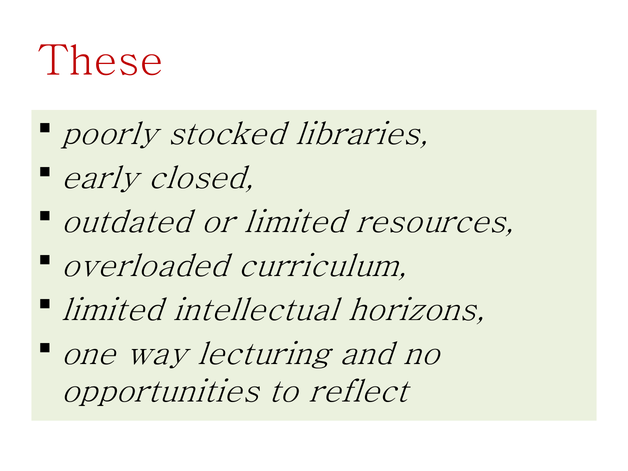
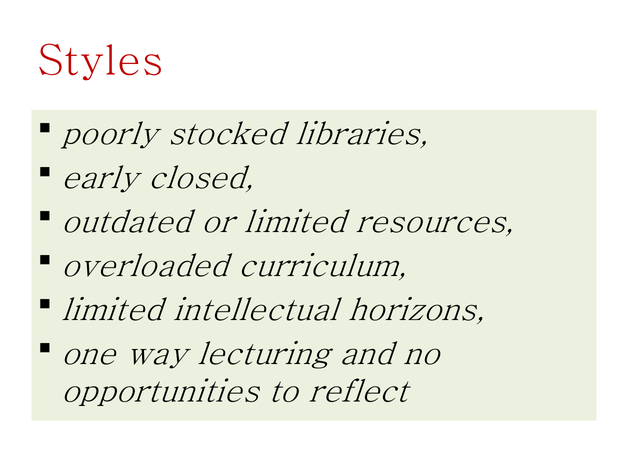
These: These -> Styles
